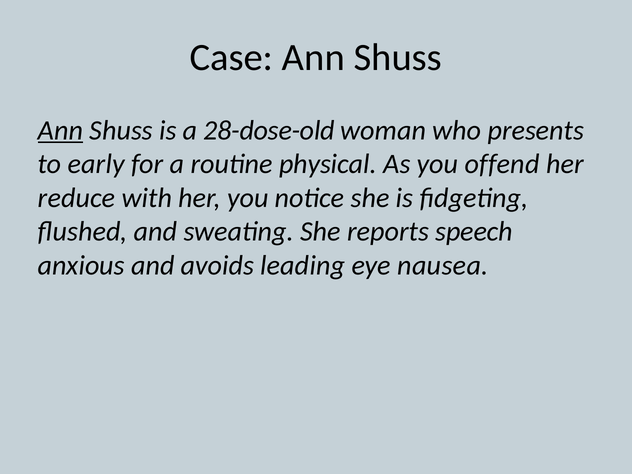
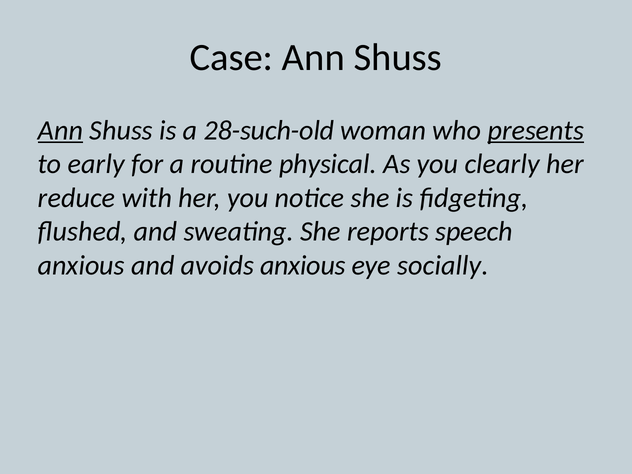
28-dose-old: 28-dose-old -> 28-such-old
presents underline: none -> present
offend: offend -> clearly
avoids leading: leading -> anxious
nausea: nausea -> socially
